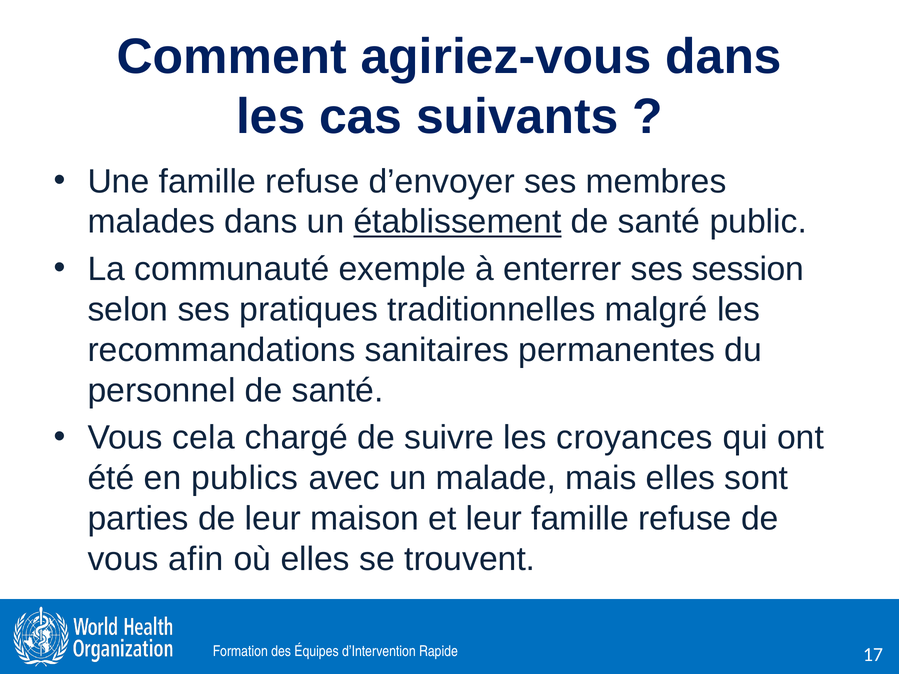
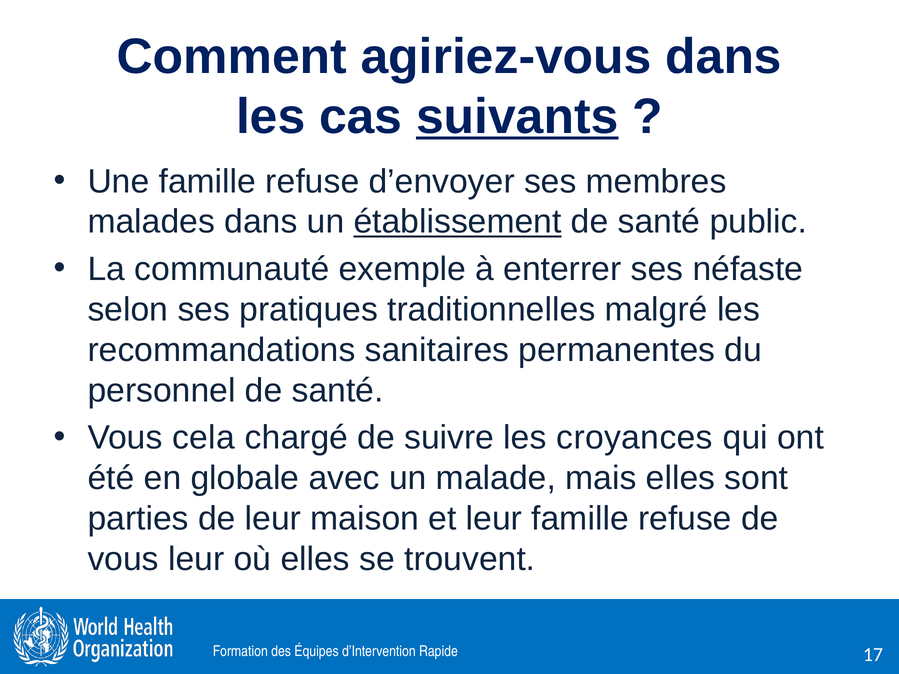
suivants underline: none -> present
session: session -> néfaste
publics: publics -> globale
vous afin: afin -> leur
